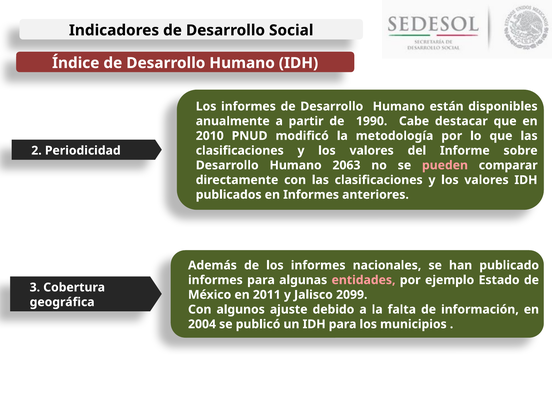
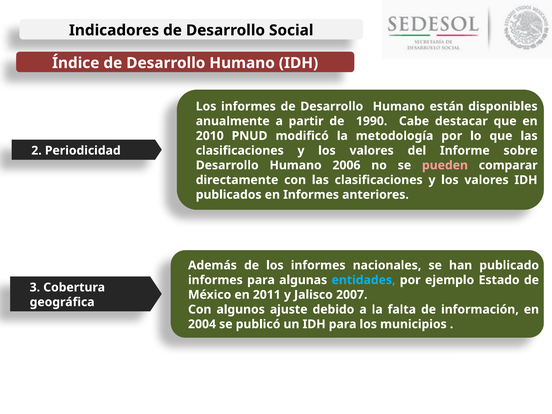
2063: 2063 -> 2006
entidades colour: pink -> light blue
2099: 2099 -> 2007
